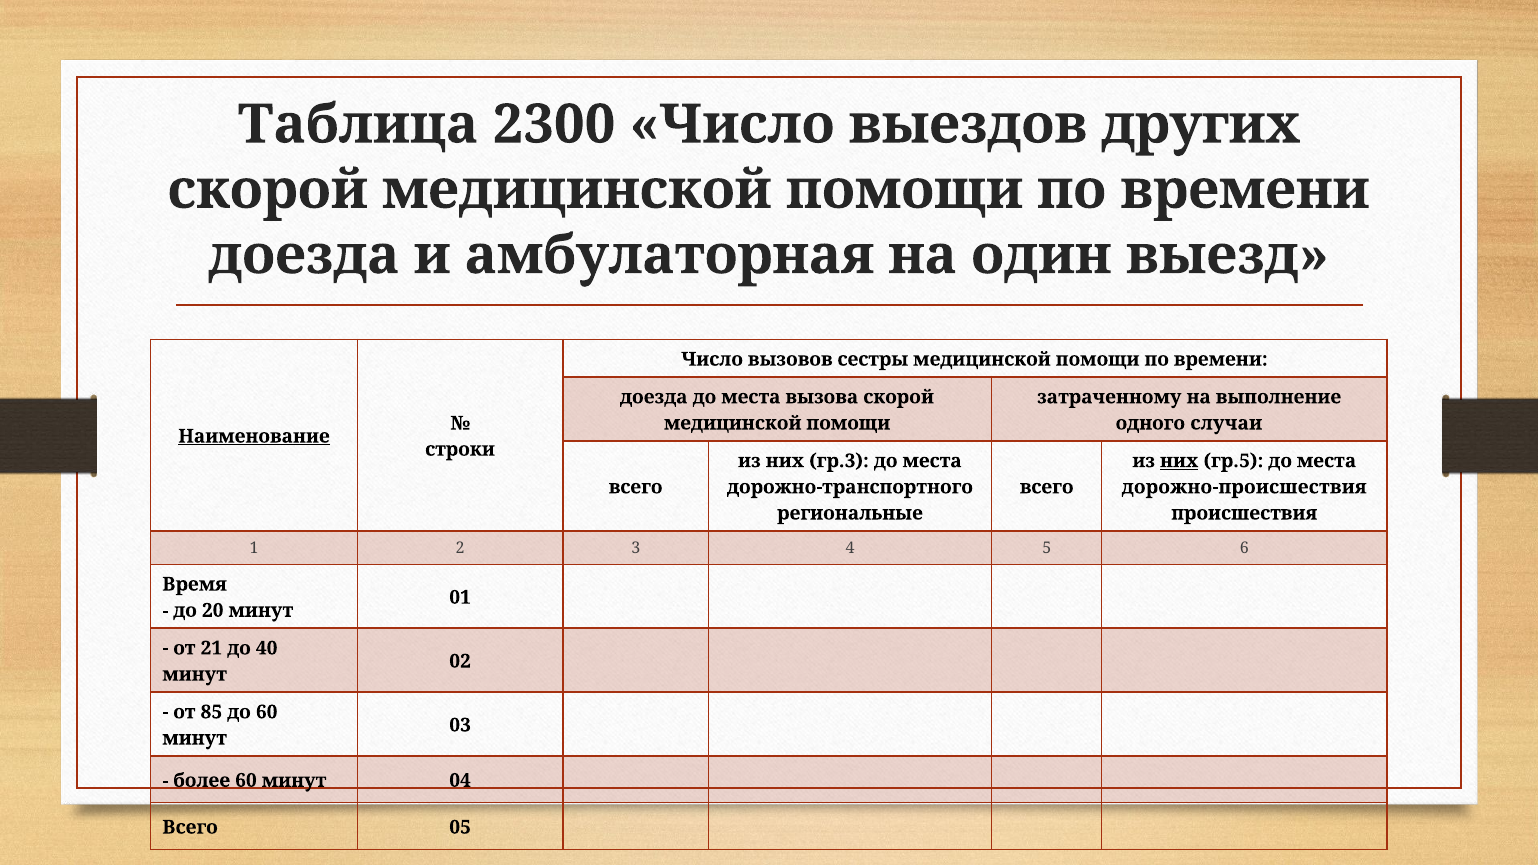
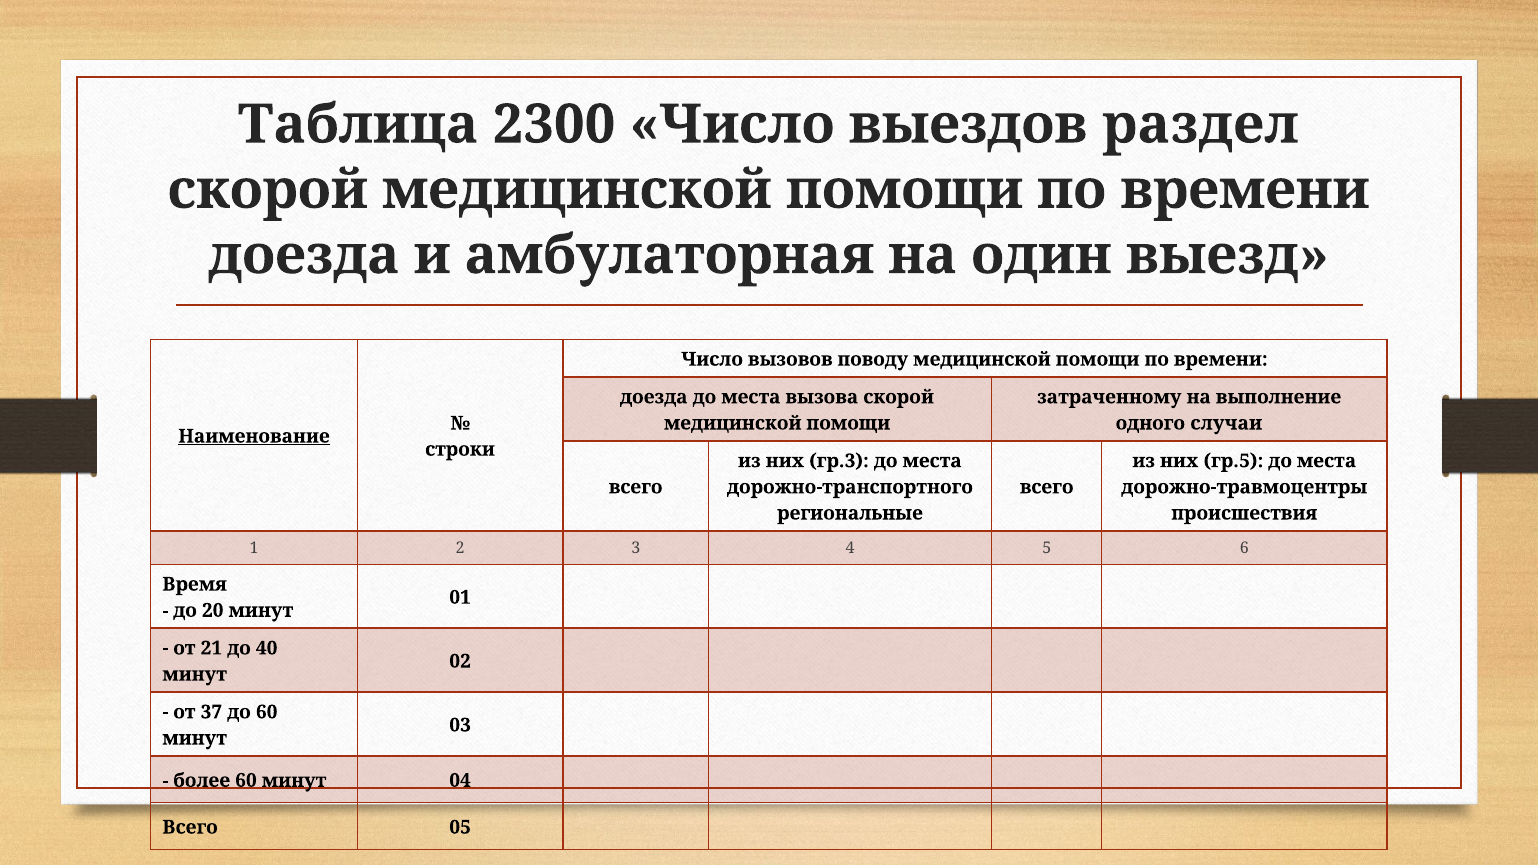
других: других -> раздел
сестры: сестры -> поводу
них at (1179, 461) underline: present -> none
дорожно-происшествия: дорожно-происшествия -> дорожно-травмоцентры
85: 85 -> 37
